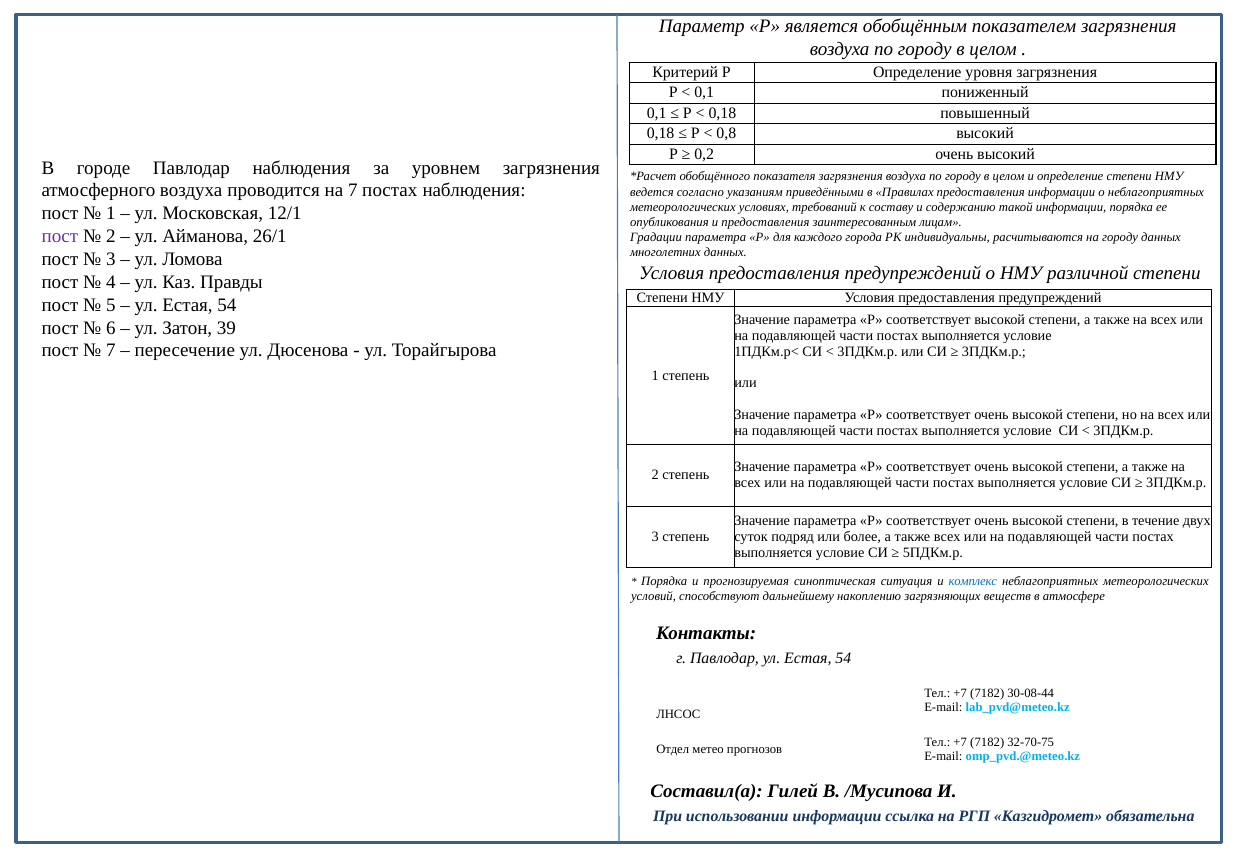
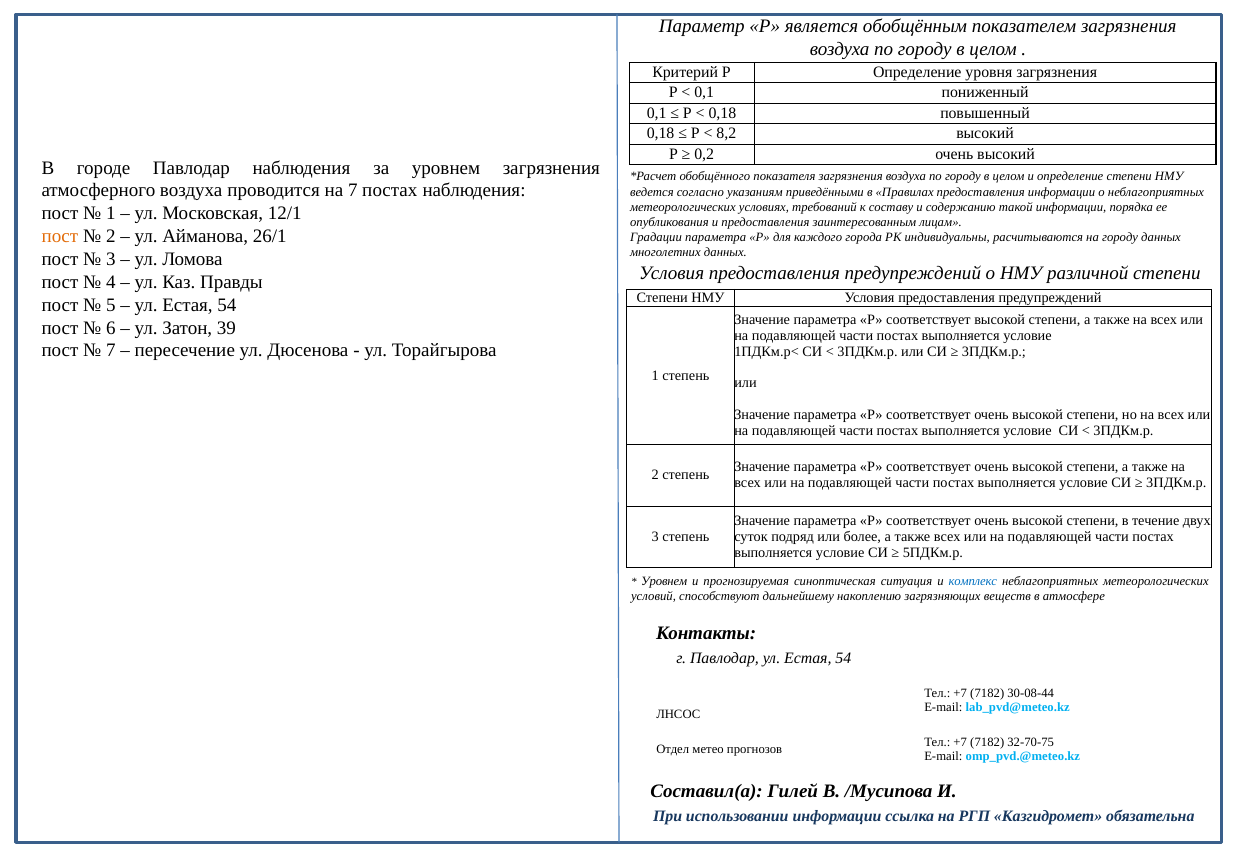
0,8: 0,8 -> 8,2
пост at (60, 236) colour: purple -> orange
Порядка at (664, 582): Порядка -> Уровнем
